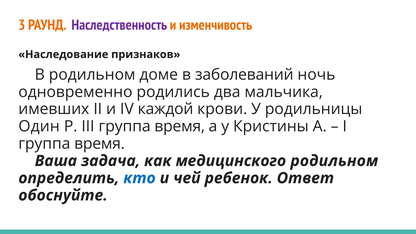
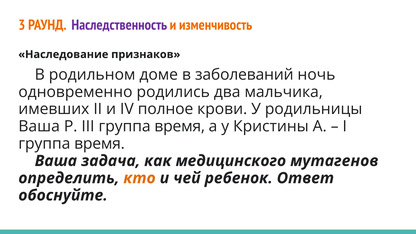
каждой: каждой -> полное
Один at (39, 126): Один -> Ваша
медицинского родильном: родильном -> мутагенов
кто colour: blue -> orange
